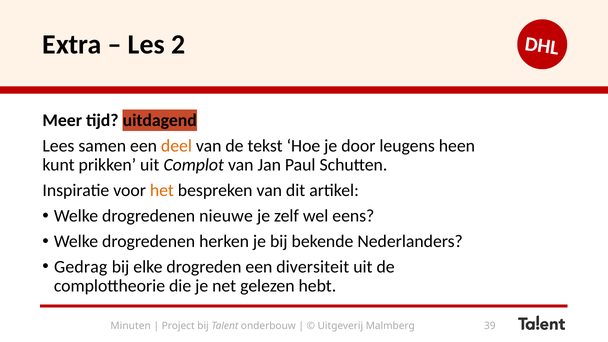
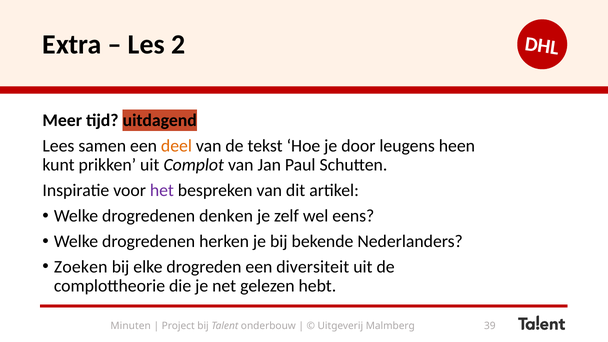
het colour: orange -> purple
nieuwe: nieuwe -> denken
Gedrag: Gedrag -> Zoeken
